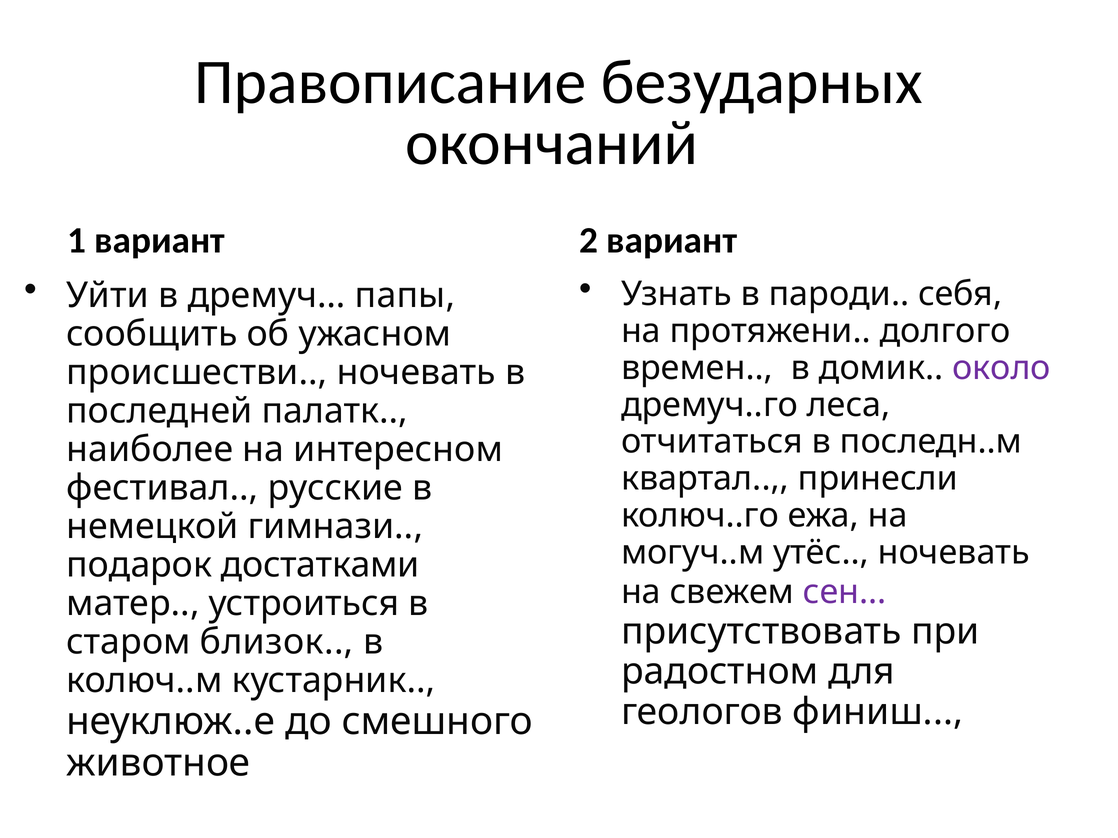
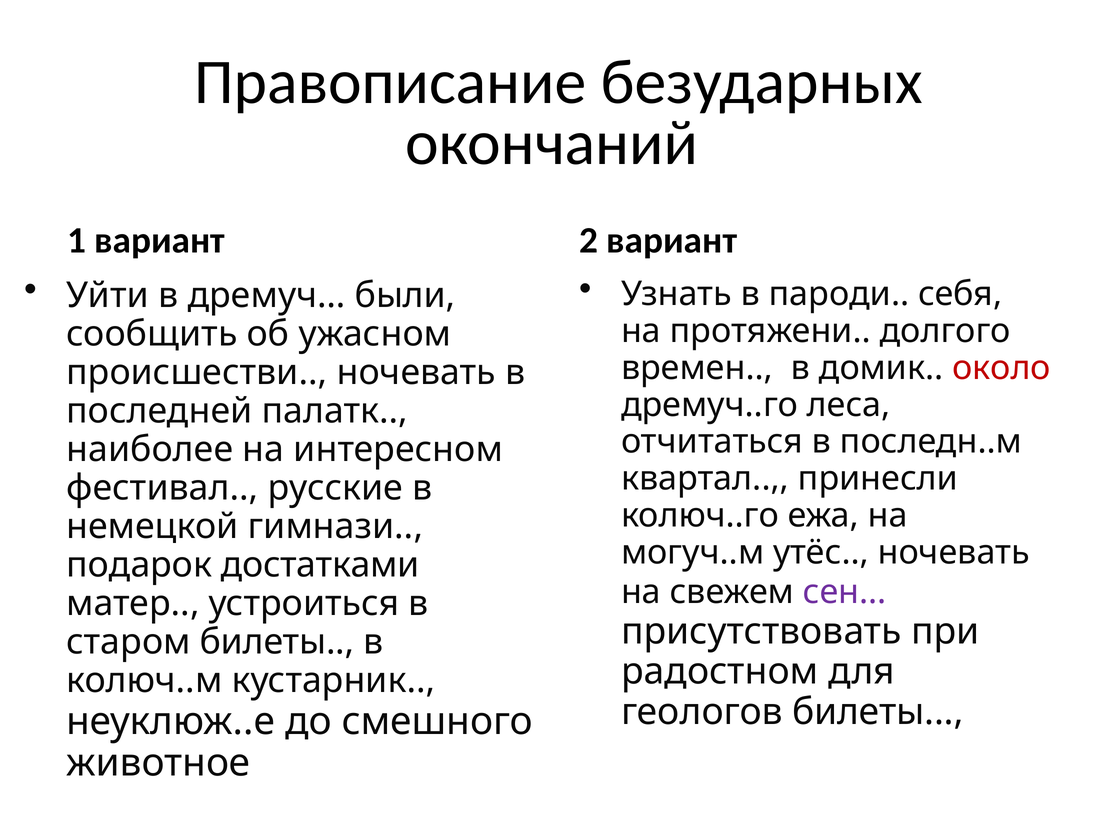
папы: папы -> были
около colour: purple -> red
старом близок: близок -> билеты
геологов финиш: финиш -> билеты
